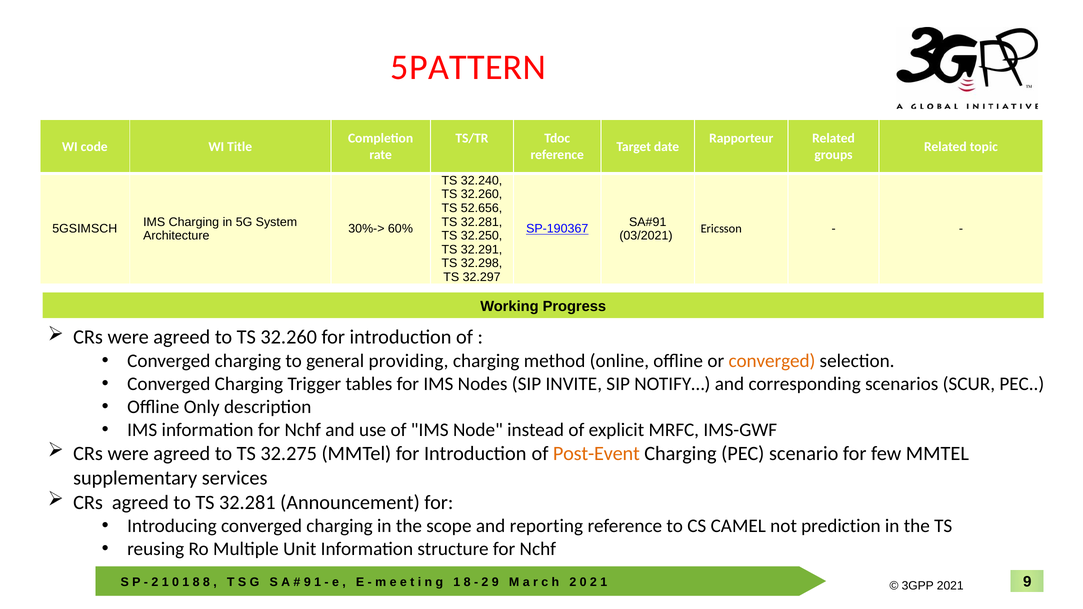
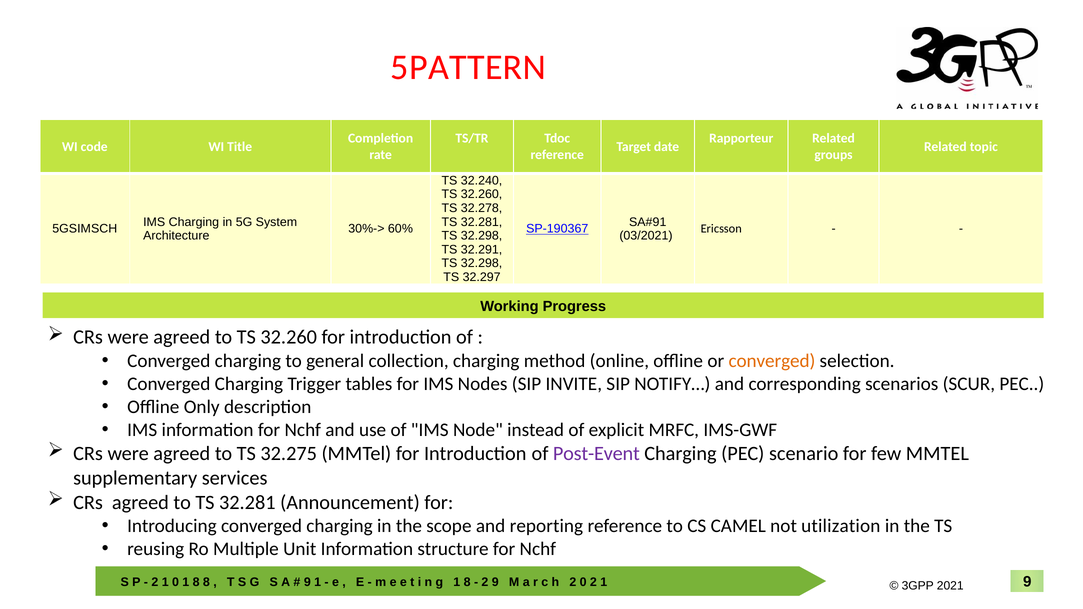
52.656: 52.656 -> 32.278
32.250 at (482, 236): 32.250 -> 32.298
providing: providing -> collection
Post-Event colour: orange -> purple
prediction: prediction -> utilization
